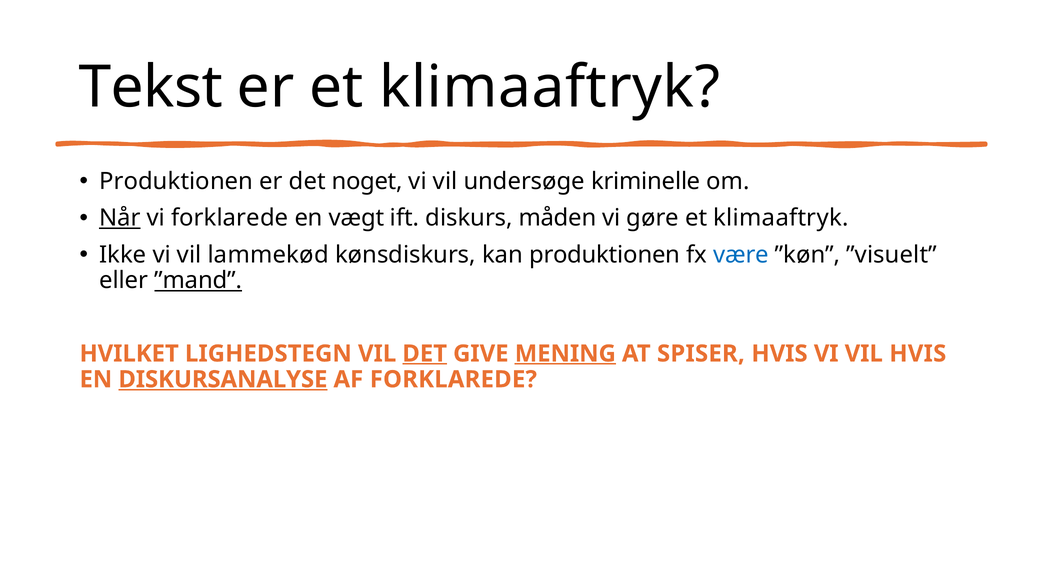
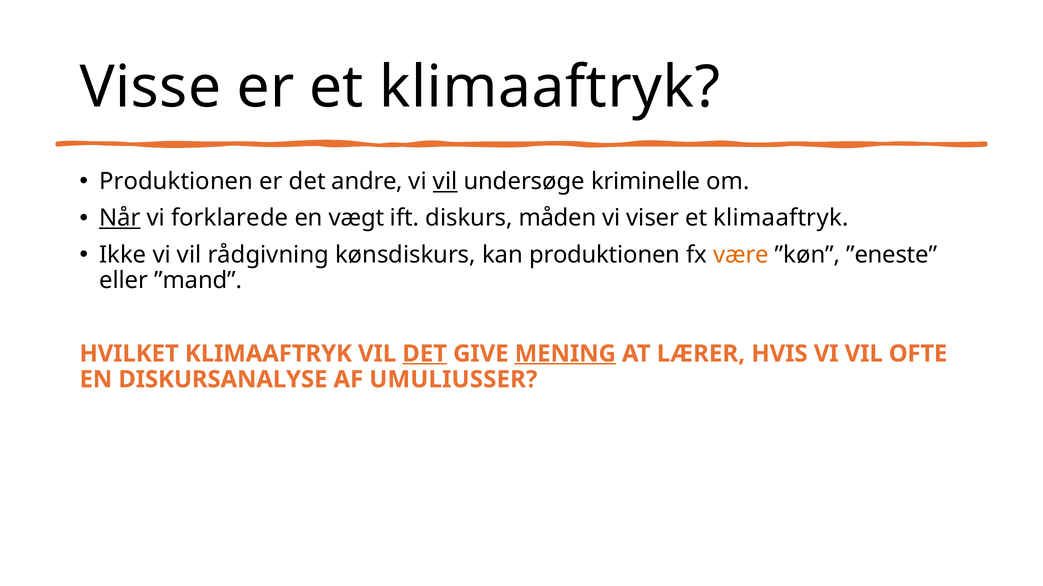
Tekst: Tekst -> Visse
noget: noget -> andre
vil at (445, 182) underline: none -> present
gøre: gøre -> viser
lammekød: lammekød -> rådgivning
være colour: blue -> orange
”visuelt: ”visuelt -> ”eneste
”mand underline: present -> none
HVILKET LIGHEDSTEGN: LIGHEDSTEGN -> KLIMAAFTRYK
SPISER: SPISER -> LÆRER
VIL HVIS: HVIS -> OFTE
DISKURSANALYSE underline: present -> none
AF FORKLAREDE: FORKLAREDE -> UMULIUSSER
